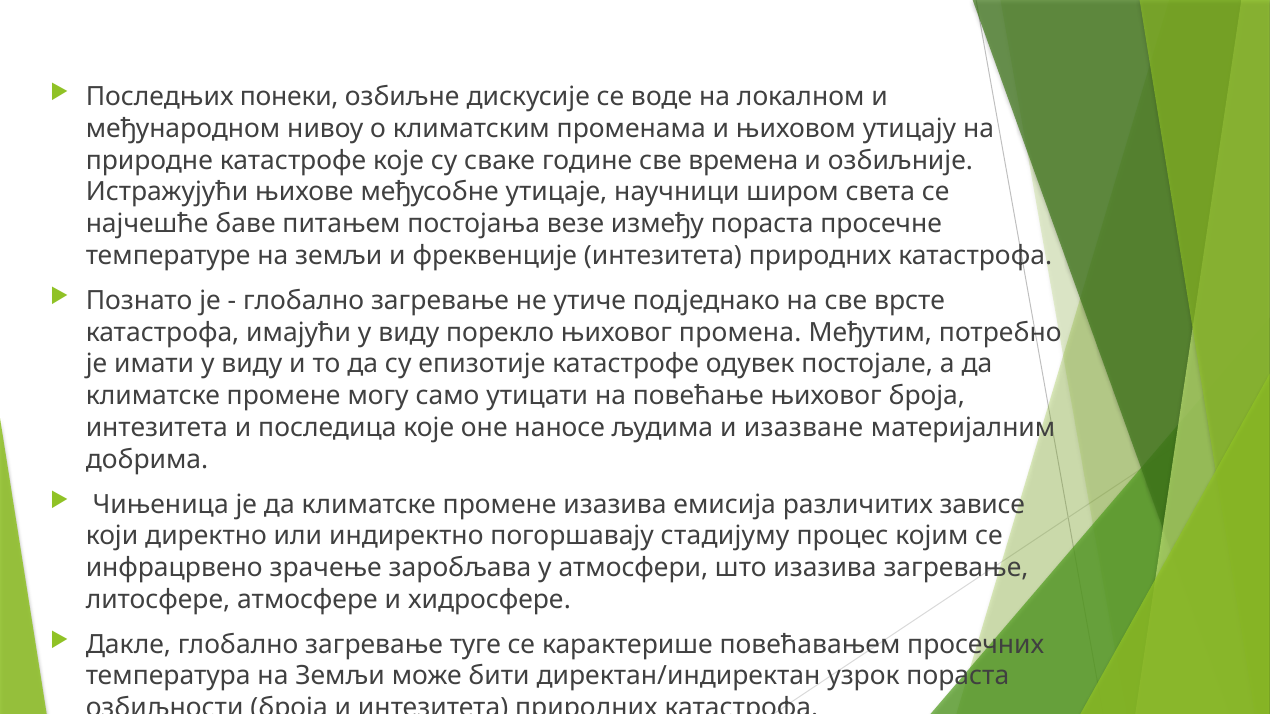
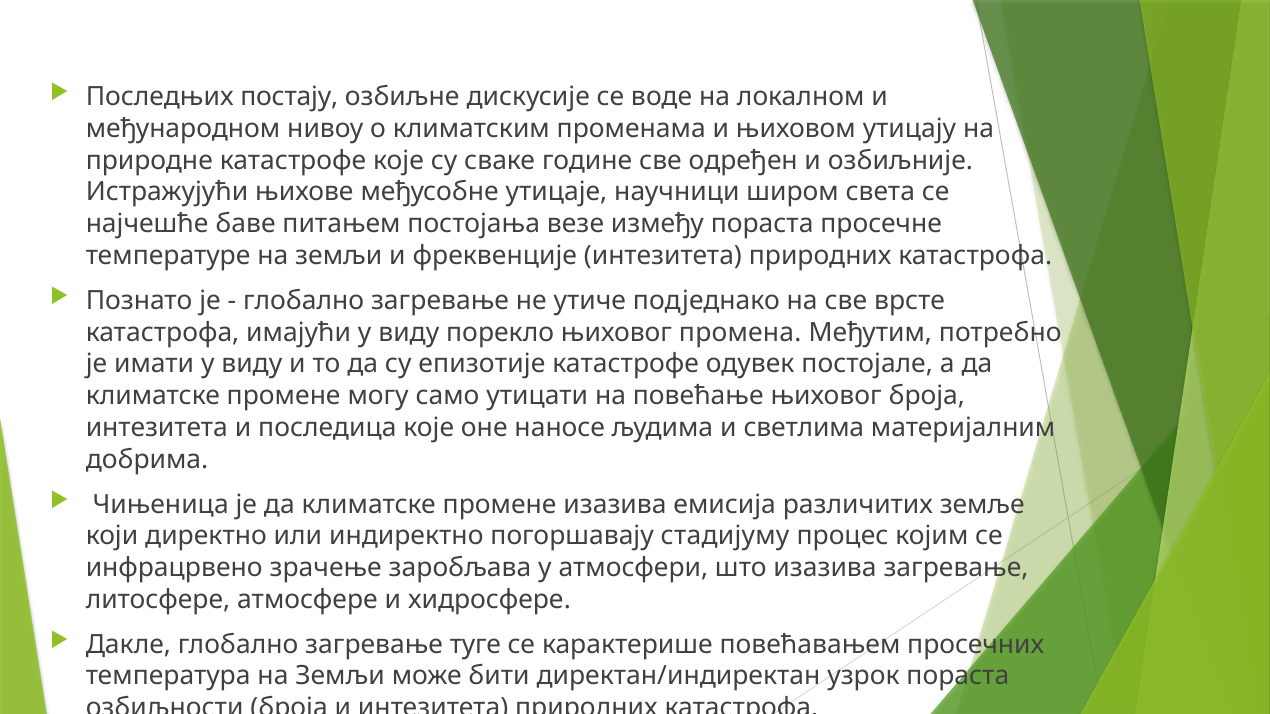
понеки: понеки -> постају
времена: времена -> одређен
изазване: изазване -> светлима
зависе: зависе -> земље
